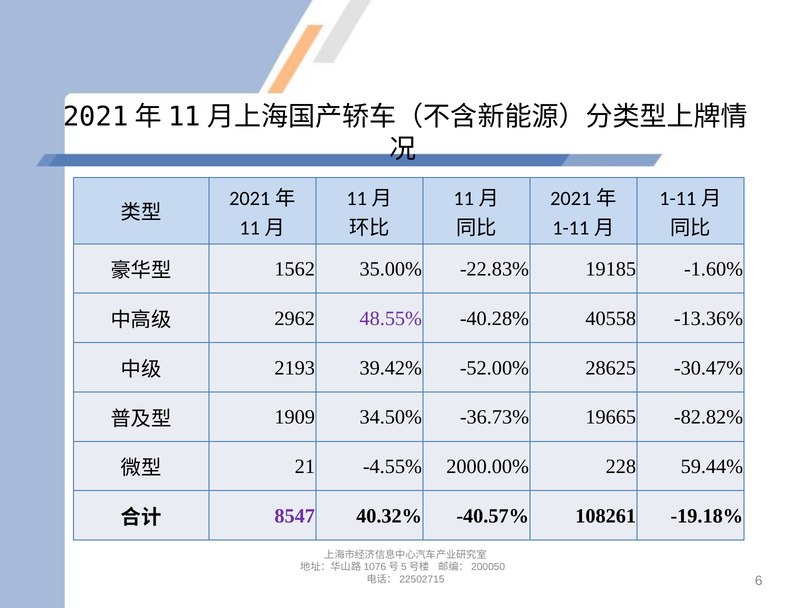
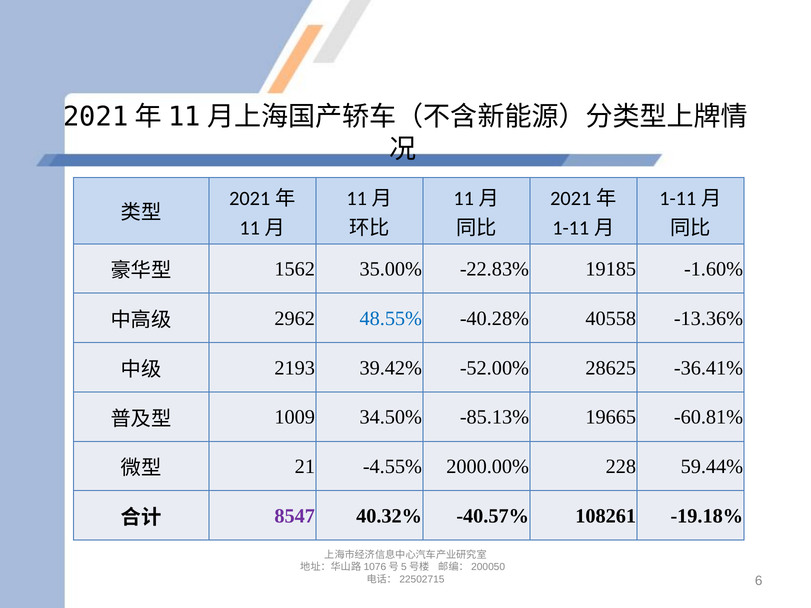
48.55% colour: purple -> blue
-30.47%: -30.47% -> -36.41%
1909: 1909 -> 1009
-36.73%: -36.73% -> -85.13%
-82.82%: -82.82% -> -60.81%
